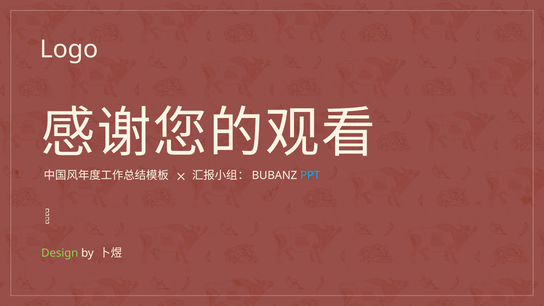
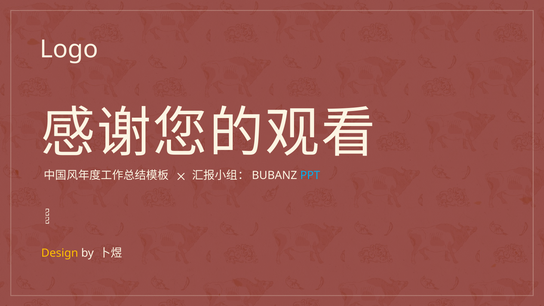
Design colour: light green -> yellow
